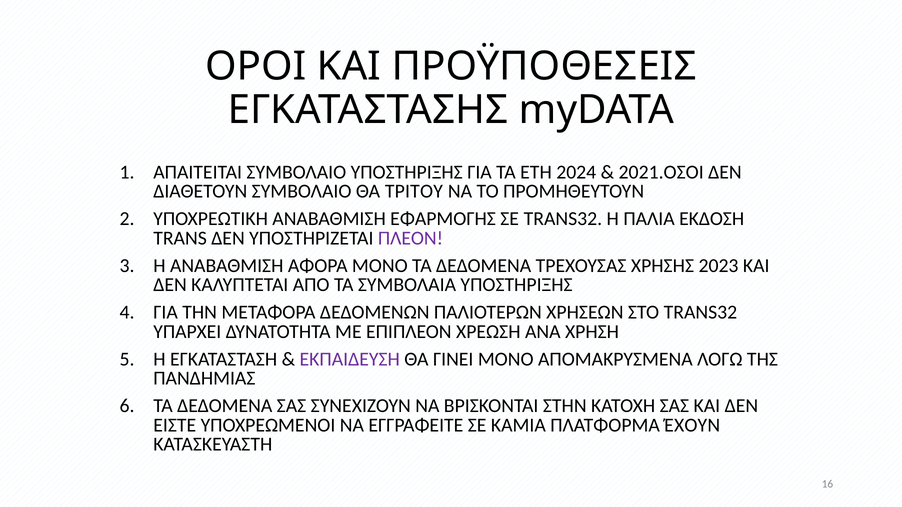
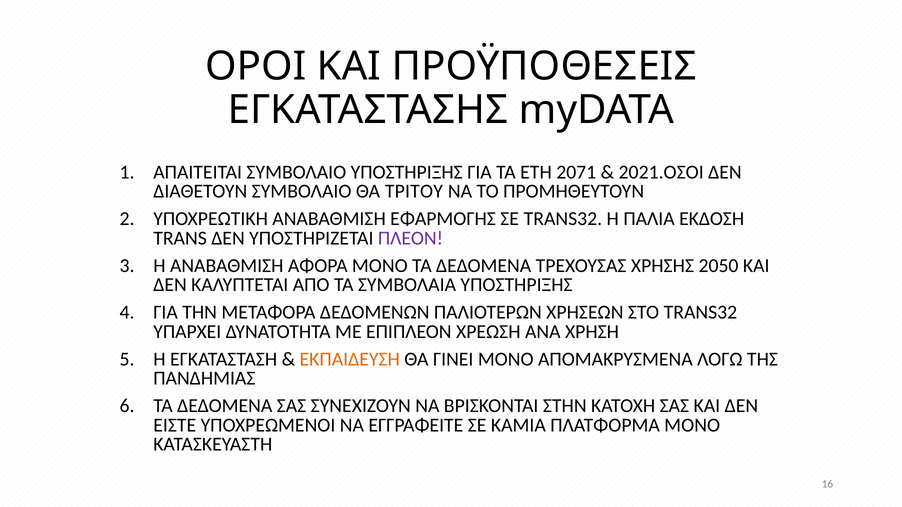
2024: 2024 -> 2071
2023: 2023 -> 2050
ΕΚΠΑΙΔΕΥΣΗ colour: purple -> orange
ΠΛΑΤΦΟΡΜΑ ΈΧΟΥΝ: ΈΧΟΥΝ -> ΜΟΝΟ
